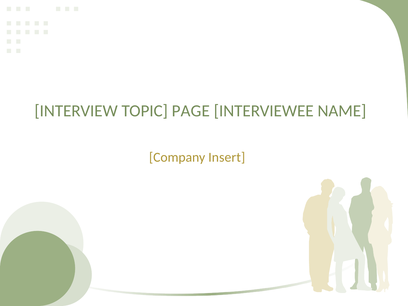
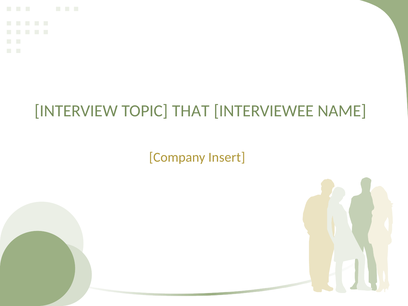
PAGE: PAGE -> THAT
